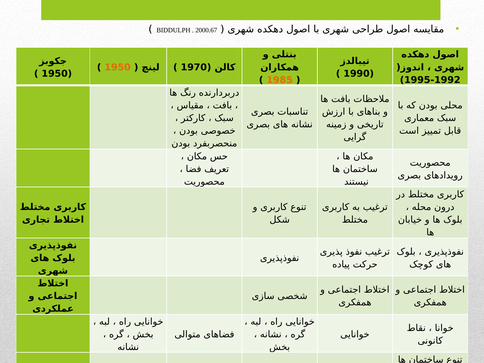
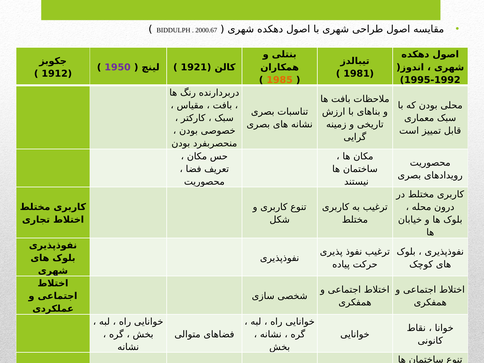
1950 at (118, 67) colour: orange -> purple
1970: 1970 -> 1921
1950 at (55, 74): 1950 -> 1912
1990: 1990 -> 1981
